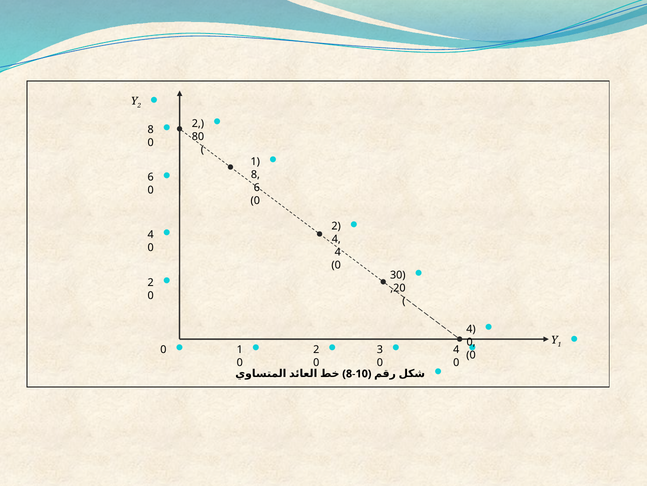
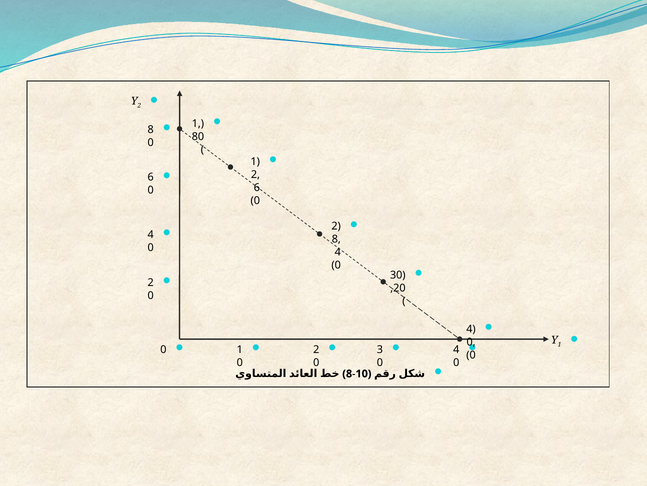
2 at (196, 124): 2 -> 1
8 at (255, 174): 8 -> 2
4 at (336, 239): 4 -> 8
